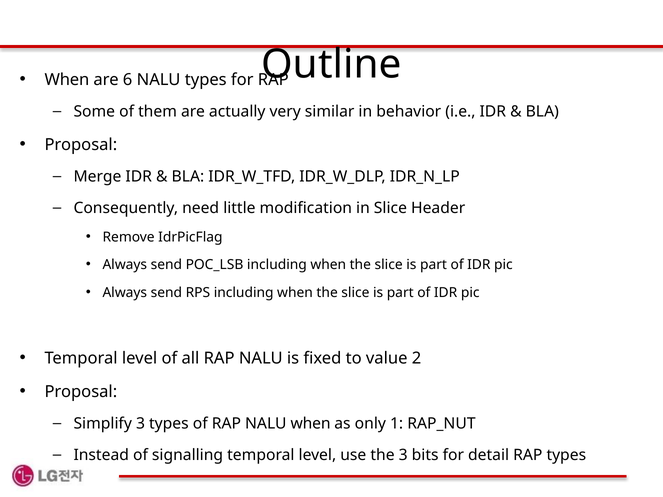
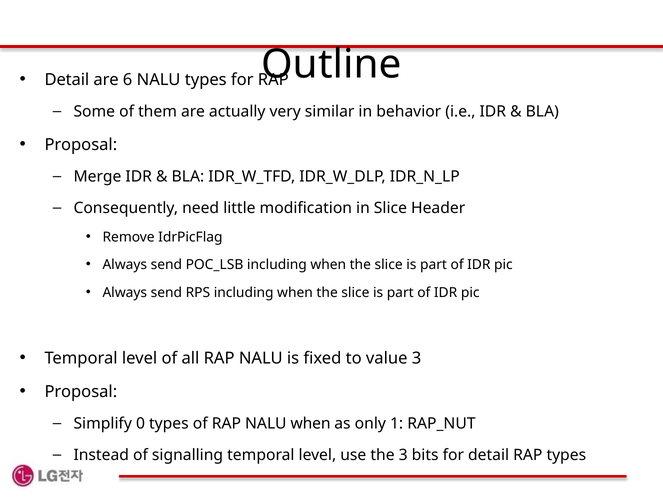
When at (67, 80): When -> Detail
value 2: 2 -> 3
Simplify 3: 3 -> 0
